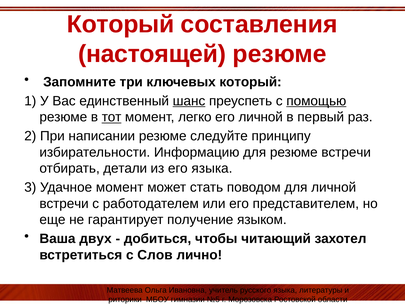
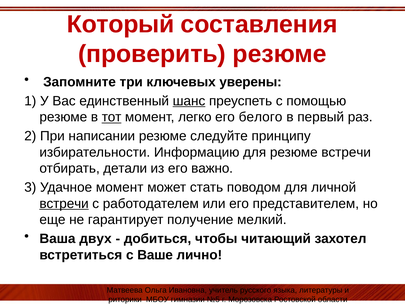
настоящей: настоящей -> проверить
ключевых который: который -> уверены
помощью underline: present -> none
его личной: личной -> белого
его языка: языка -> важно
встречи at (64, 203) underline: none -> present
языком: языком -> мелкий
Слов: Слов -> Ваше
